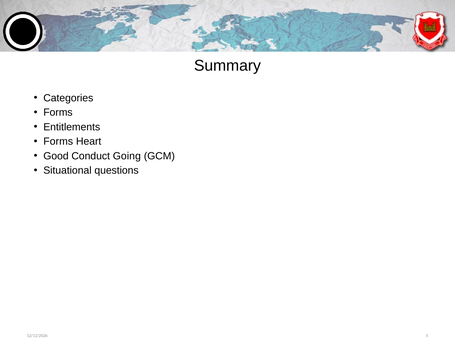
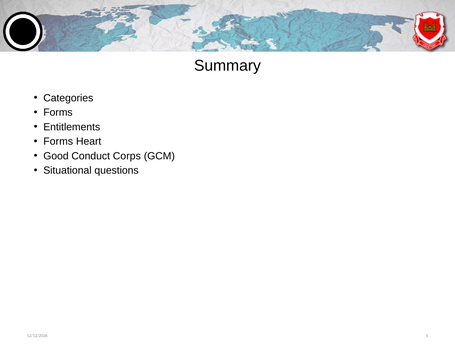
Going: Going -> Corps
